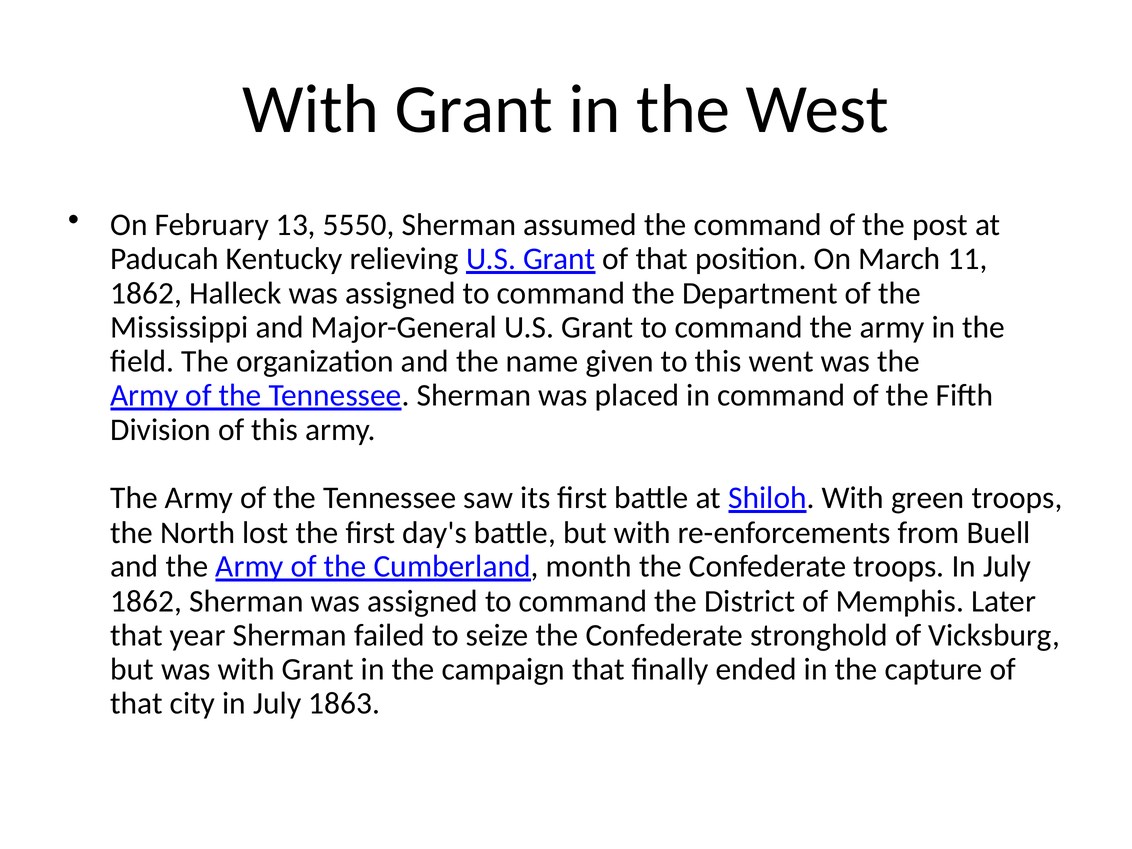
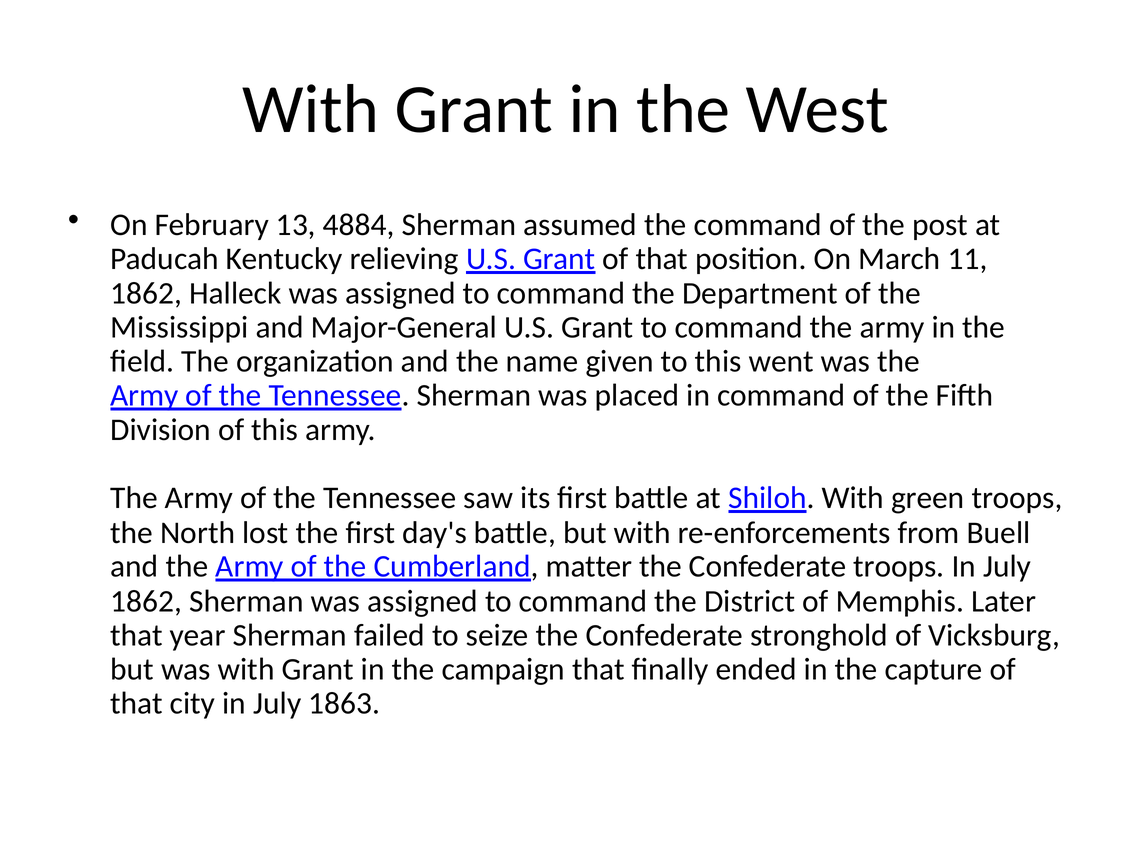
5550: 5550 -> 4884
month: month -> matter
